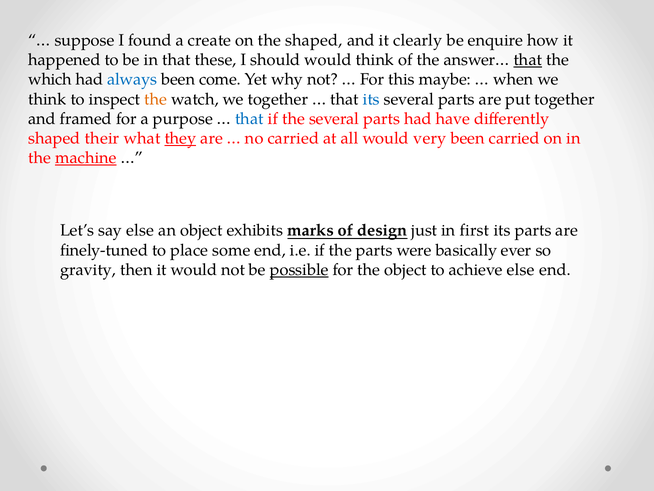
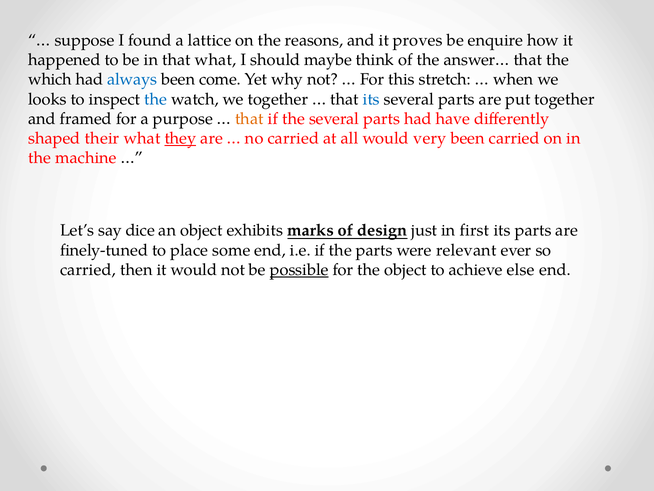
create: create -> lattice
the shaped: shaped -> reasons
clearly: clearly -> proves
that these: these -> what
should would: would -> maybe
that at (528, 60) underline: present -> none
maybe: maybe -> stretch
think at (47, 99): think -> looks
the at (156, 99) colour: orange -> blue
that at (249, 119) colour: blue -> orange
machine underline: present -> none
say else: else -> dice
basically: basically -> relevant
gravity at (88, 270): gravity -> carried
